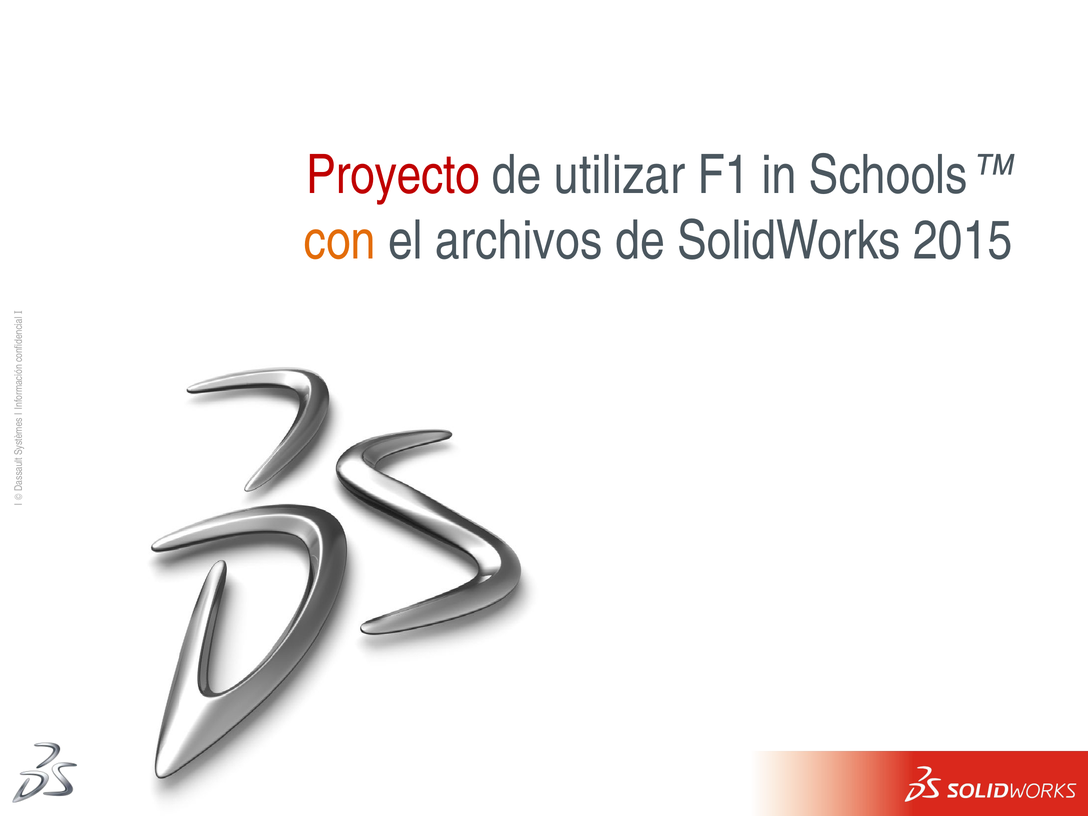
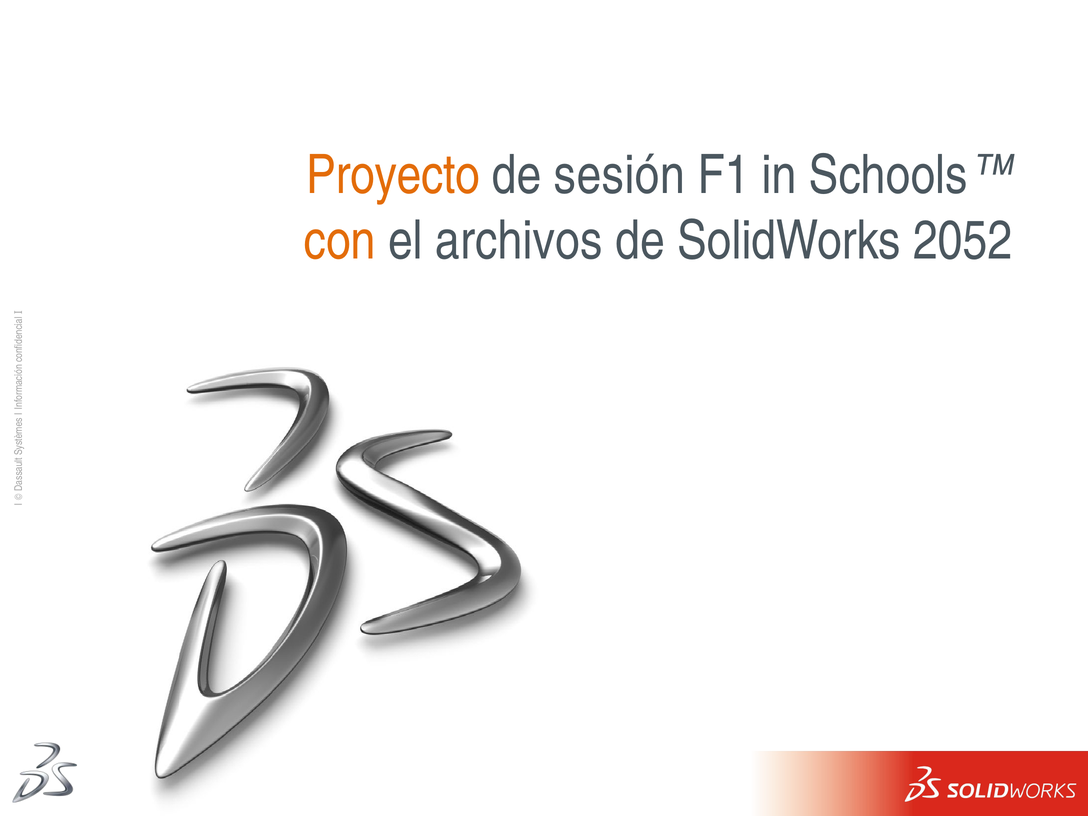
Proyecto colour: red -> orange
utilizar: utilizar -> sesión
2015: 2015 -> 2052
